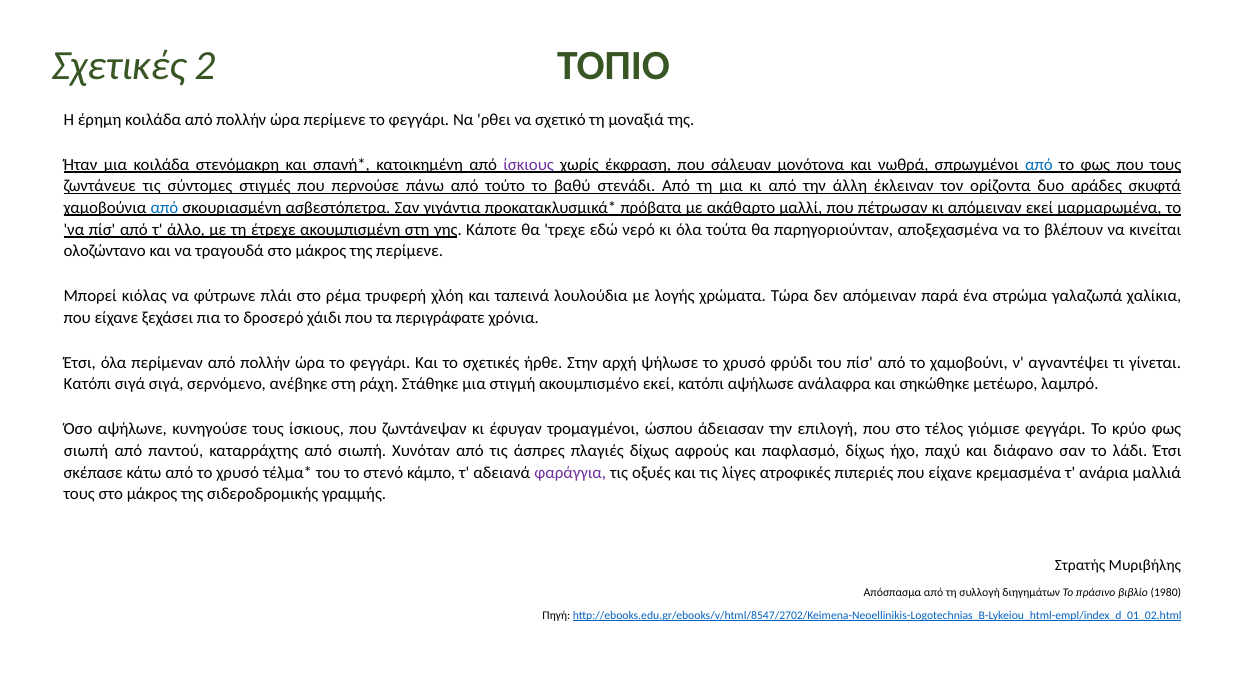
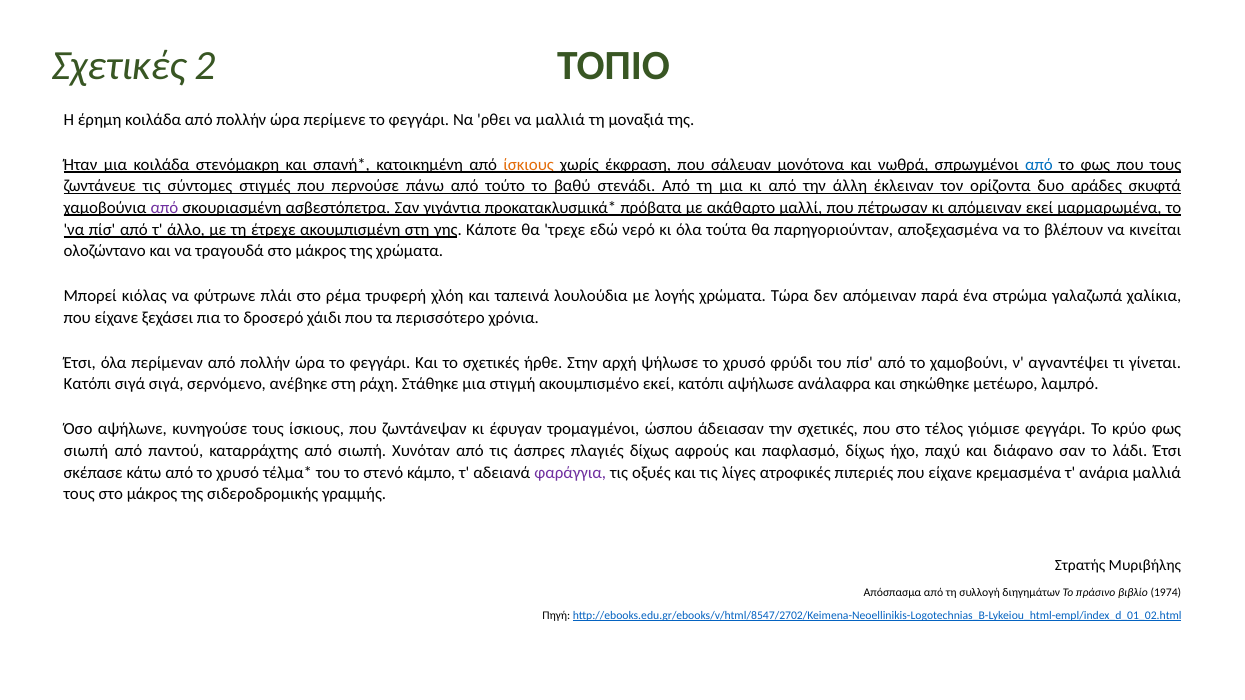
να σχετικό: σχετικό -> μαλλιά
ίσκιους at (529, 165) colour: purple -> orange
από at (164, 208) colour: blue -> purple
της περίμενε: περίμενε -> χρώματα
περιγράφατε: περιγράφατε -> περισσότερο
την επιλογή: επιλογή -> σχετικές
1980: 1980 -> 1974
